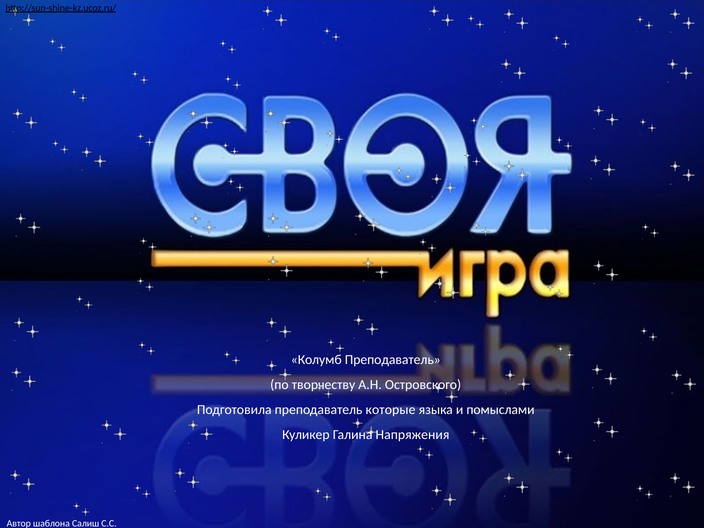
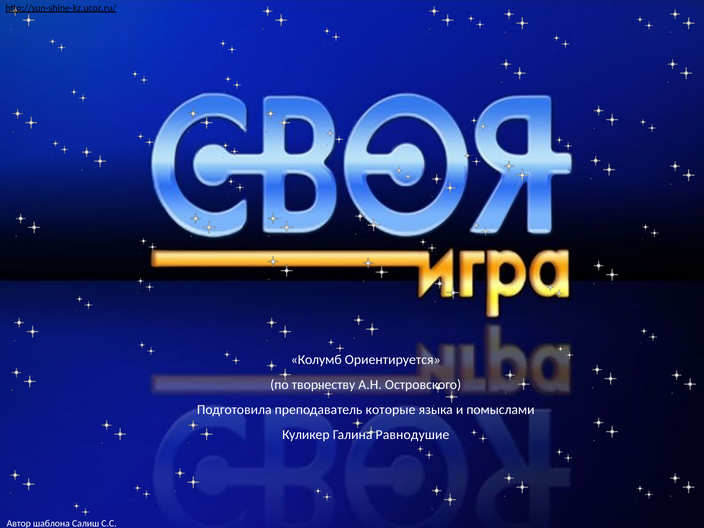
Колумб Преподаватель: Преподаватель -> Ориентируется
Напряжения: Напряжения -> Равнодушие
